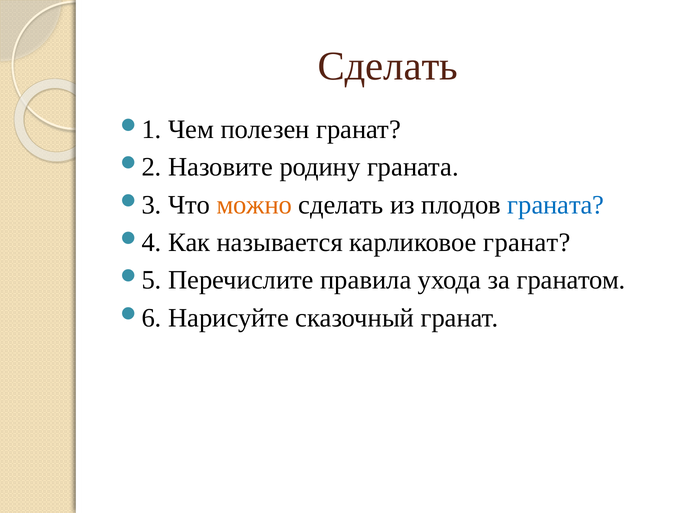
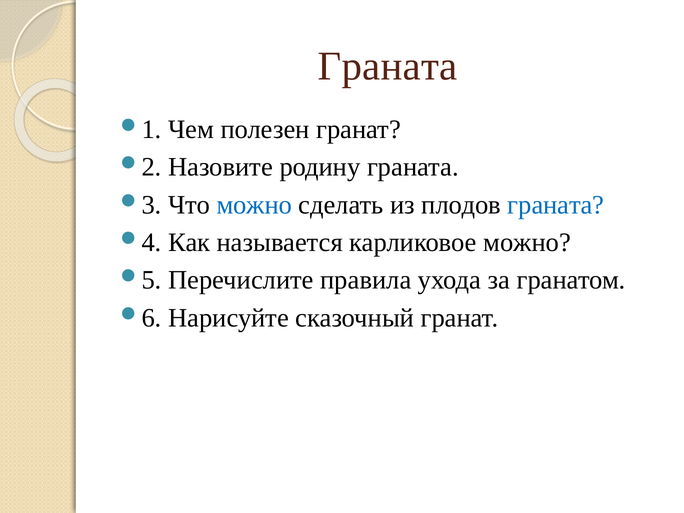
Сделать at (388, 66): Сделать -> Граната
можно at (254, 205) colour: orange -> blue
карликовое гранат: гранат -> можно
